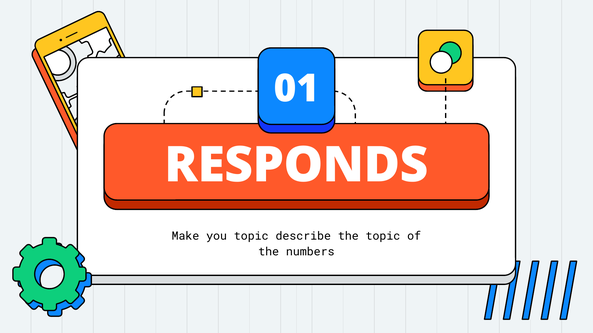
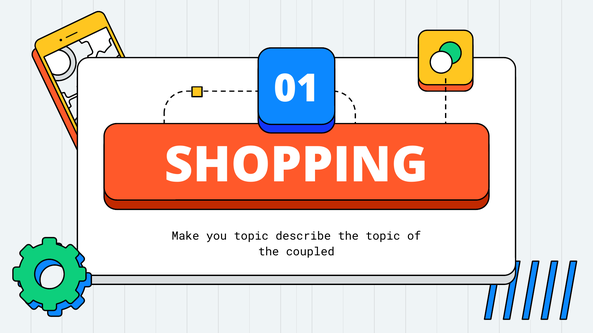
RESPONDS: RESPONDS -> SHOPPING
numbers: numbers -> coupled
